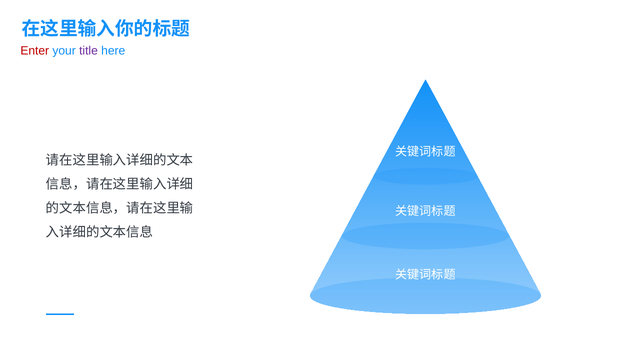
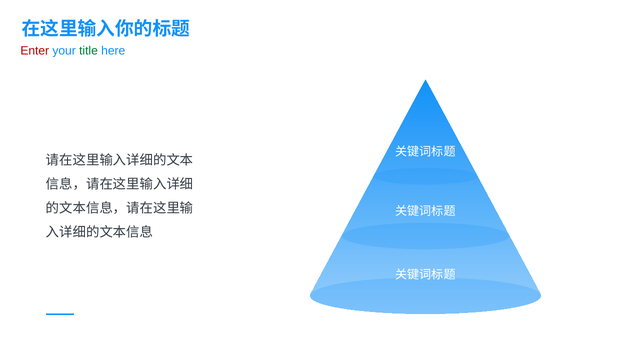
title colour: purple -> green
